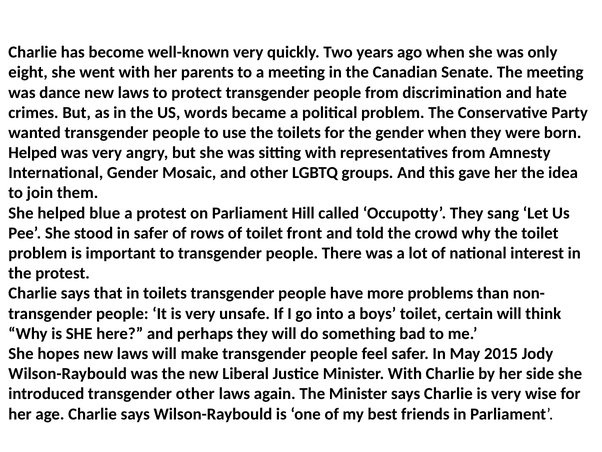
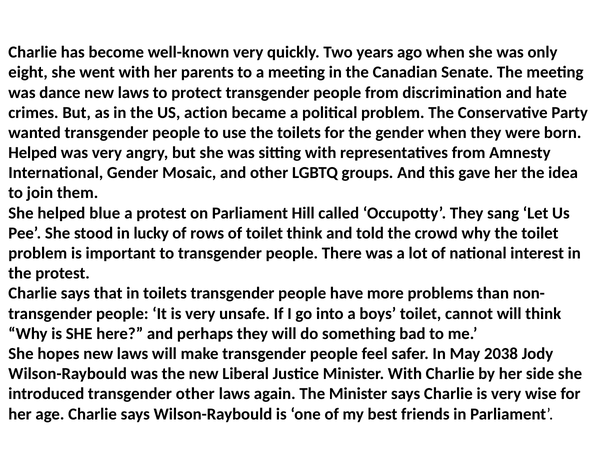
words: words -> action
in safer: safer -> lucky
toilet front: front -> think
certain: certain -> cannot
2015: 2015 -> 2038
